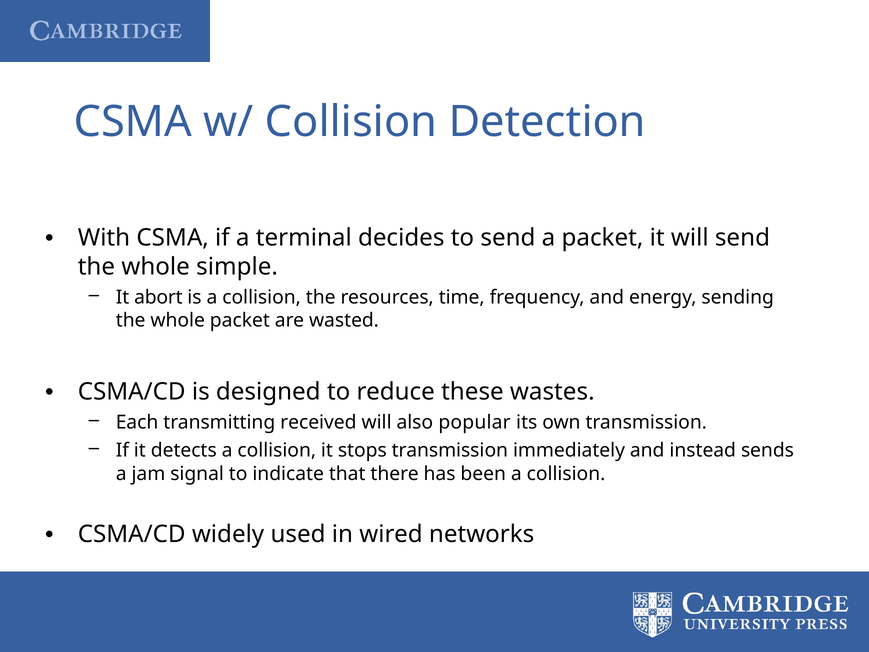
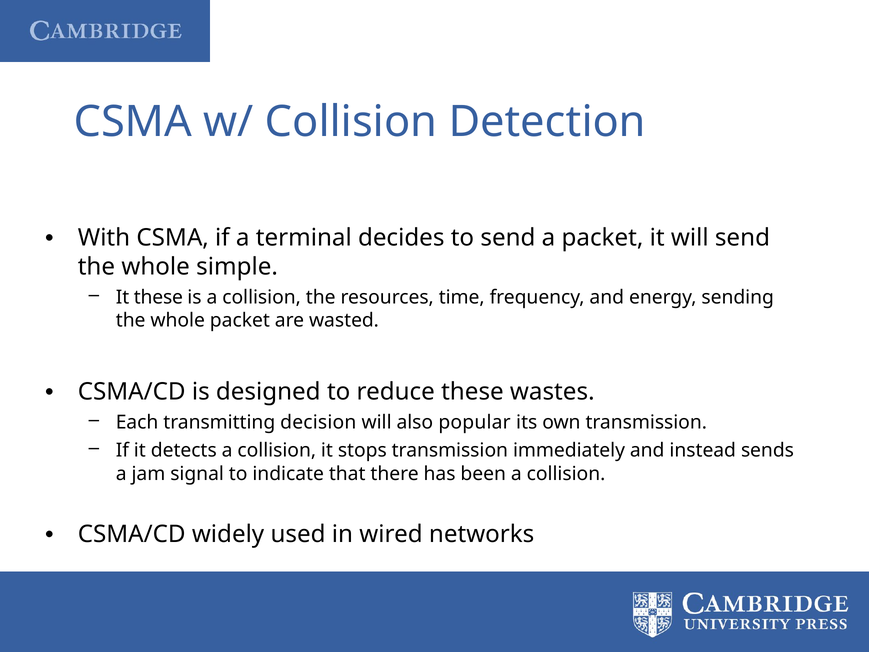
It abort: abort -> these
received: received -> decision
